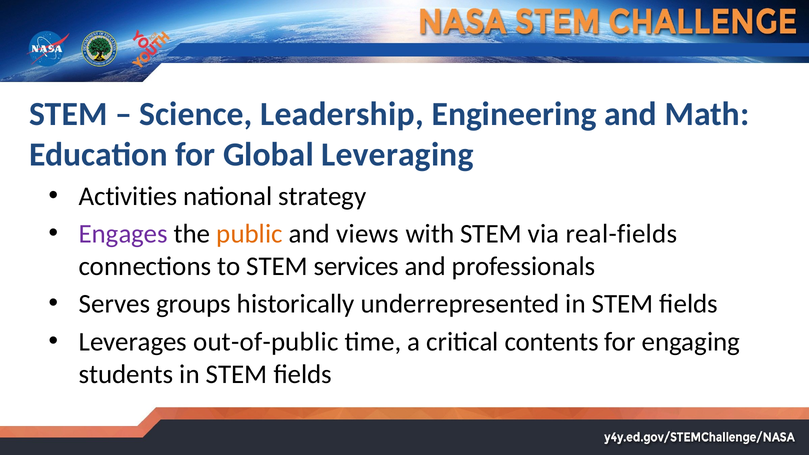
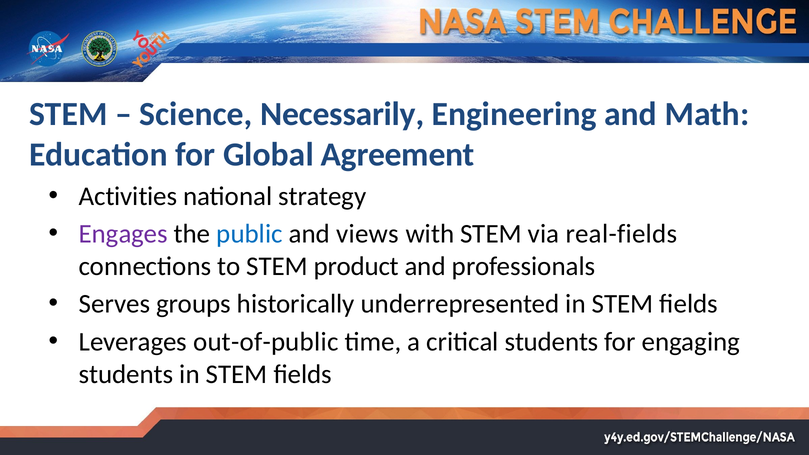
Leadership: Leadership -> Necessarily
Leveraging: Leveraging -> Agreement
public colour: orange -> blue
services: services -> product
critical contents: contents -> students
